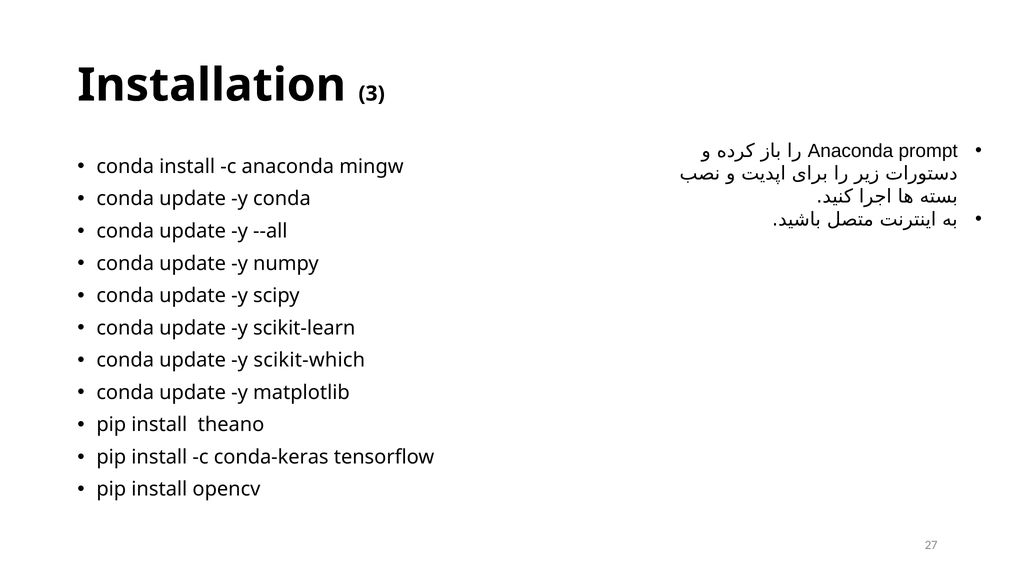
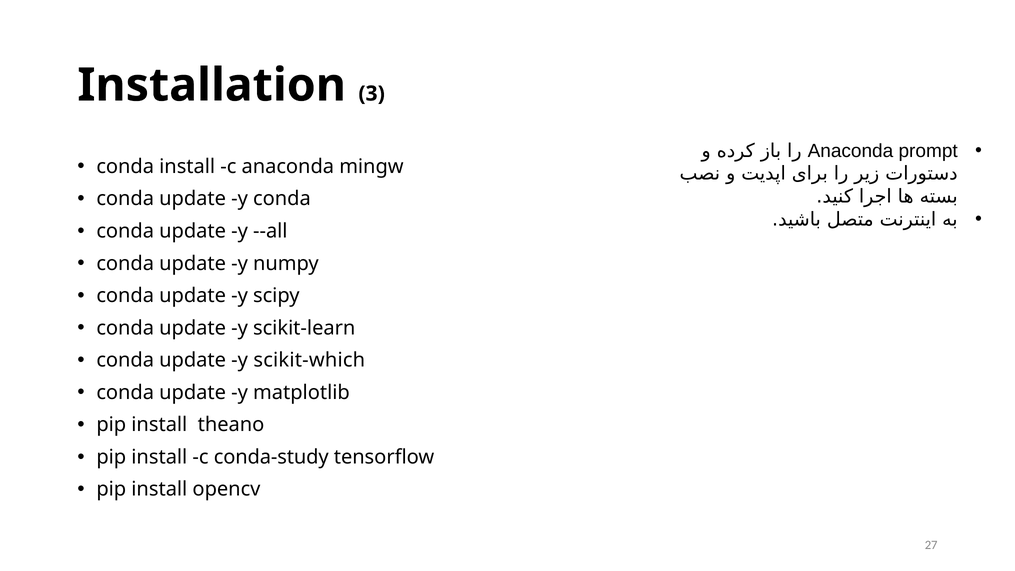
conda-keras: conda-keras -> conda-study
